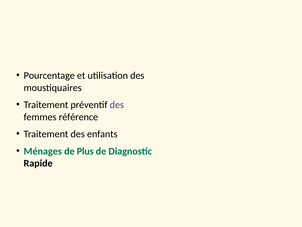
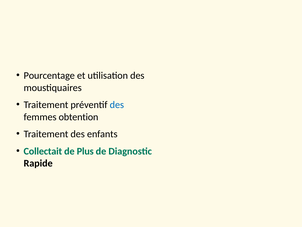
des at (117, 105) colour: purple -> blue
référence: référence -> obtention
Ménages: Ménages -> Collectait
